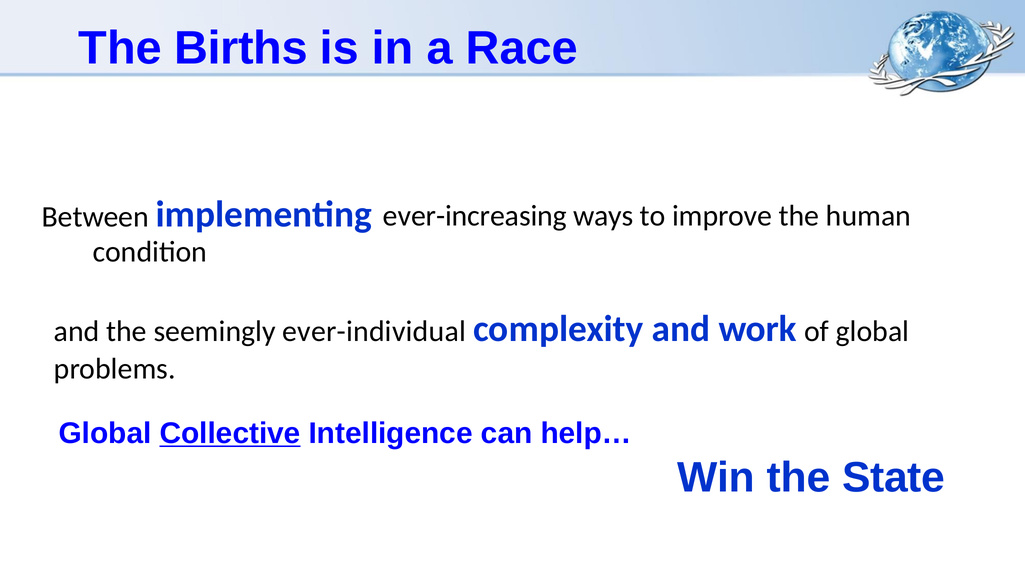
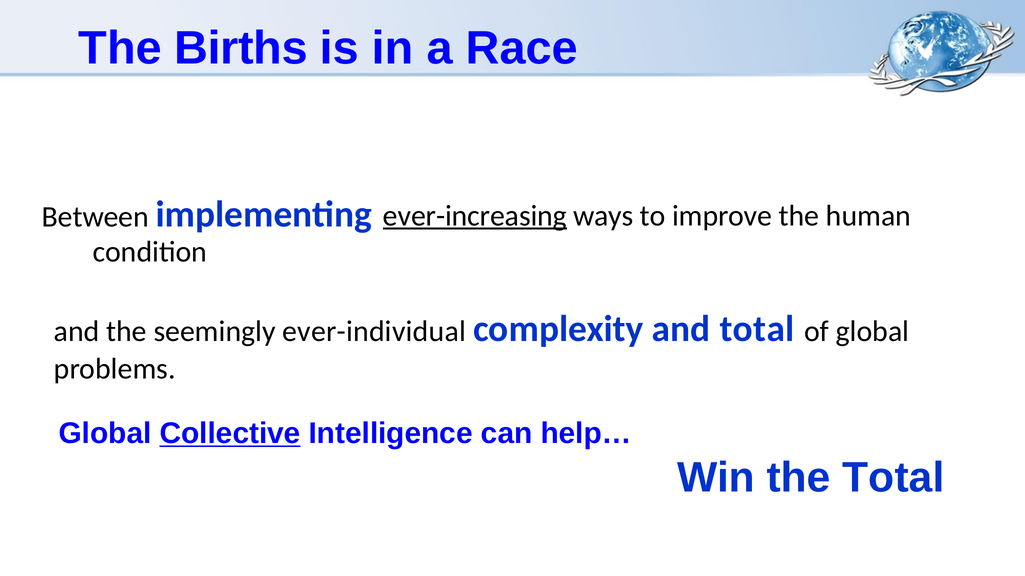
ever-increasing underline: none -> present
and work: work -> total
the State: State -> Total
